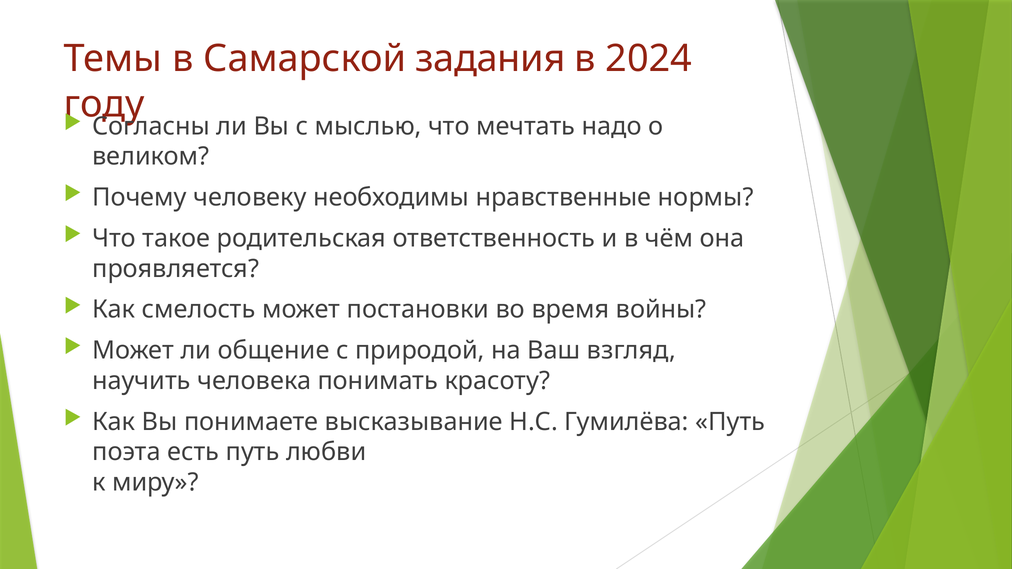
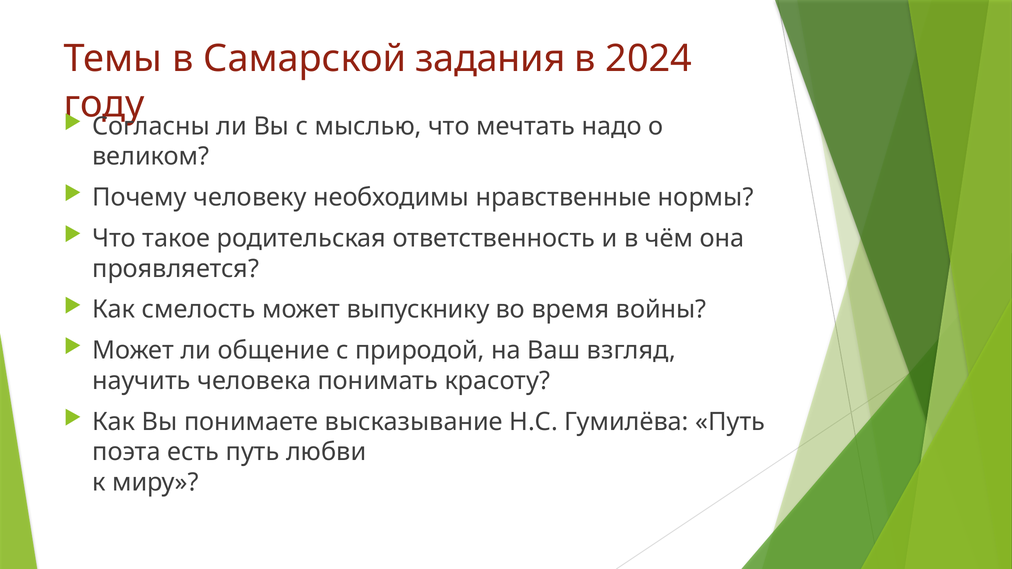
постановки: постановки -> выпускнику
